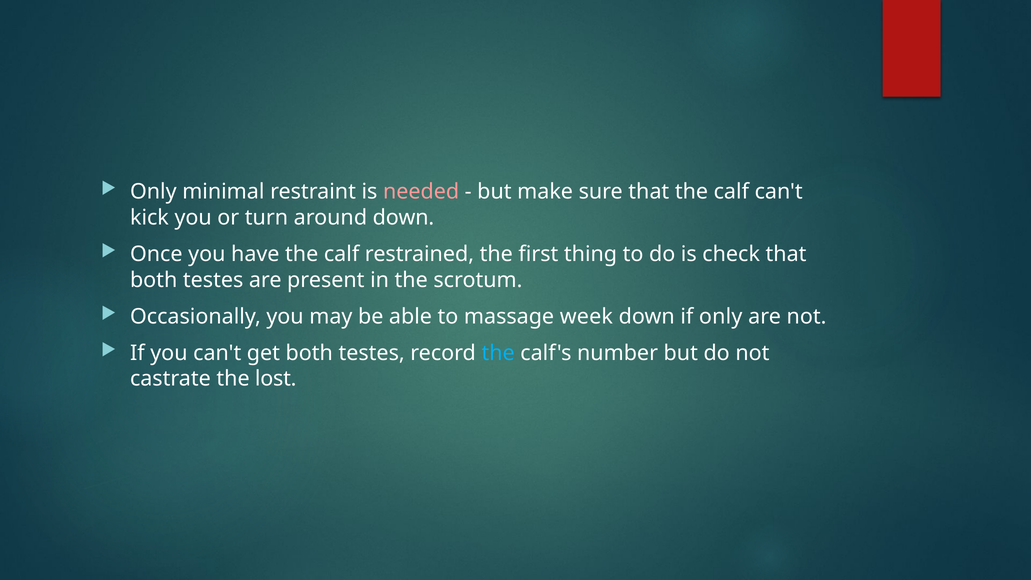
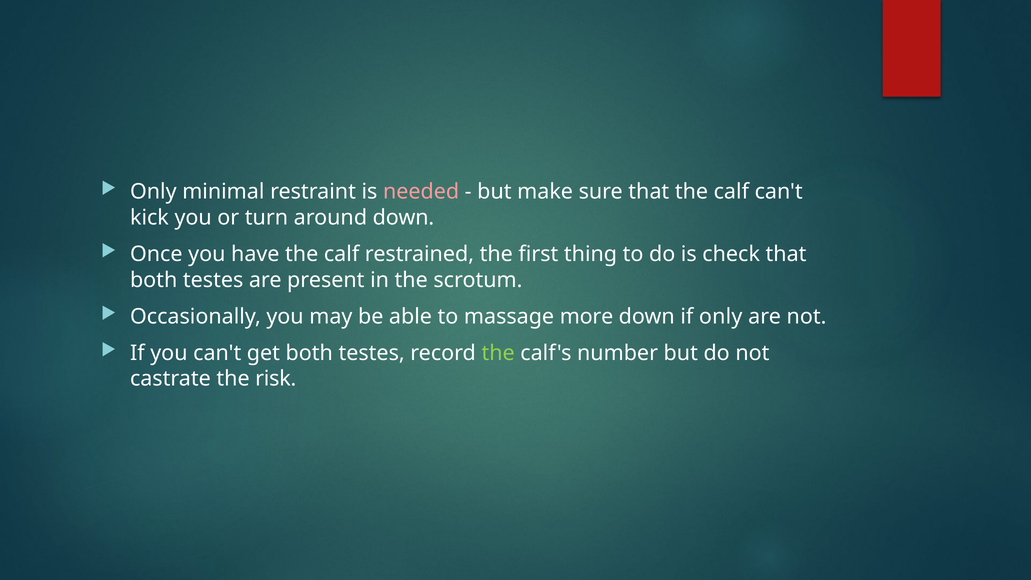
week: week -> more
the at (498, 353) colour: light blue -> light green
lost: lost -> risk
